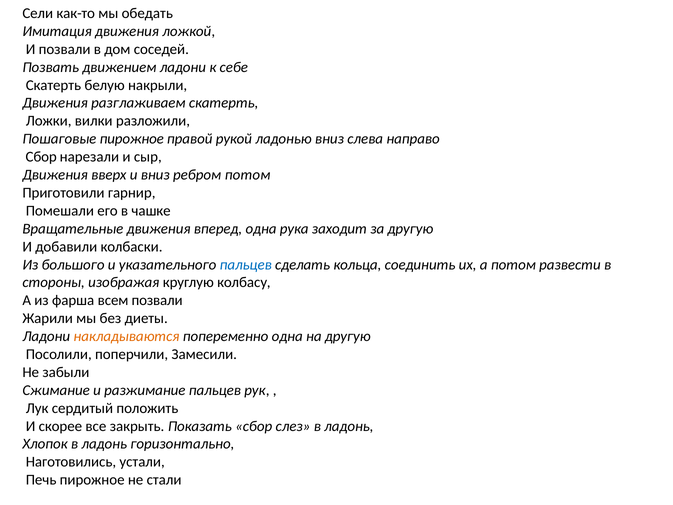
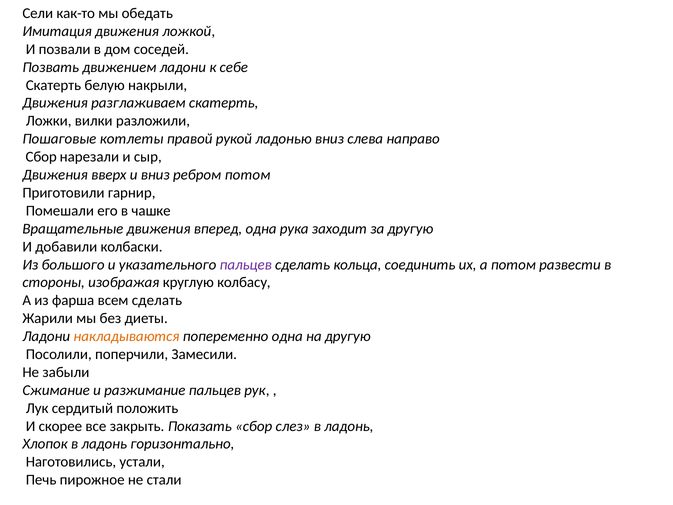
Пошаговые пирожное: пирожное -> котлеты
пальцев at (246, 264) colour: blue -> purple
всем позвали: позвали -> сделать
